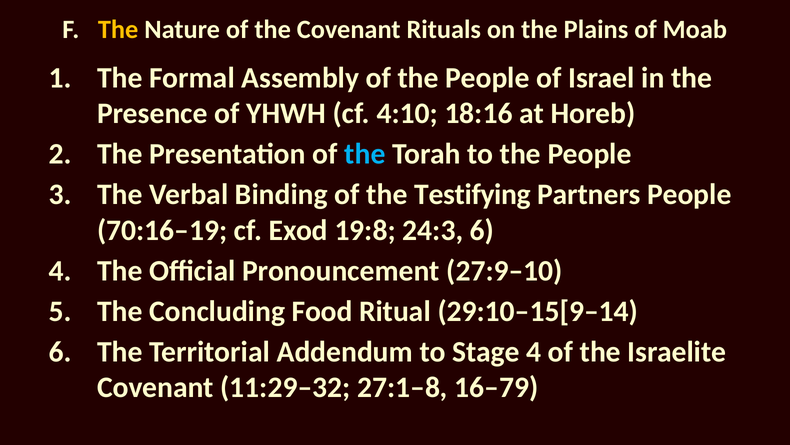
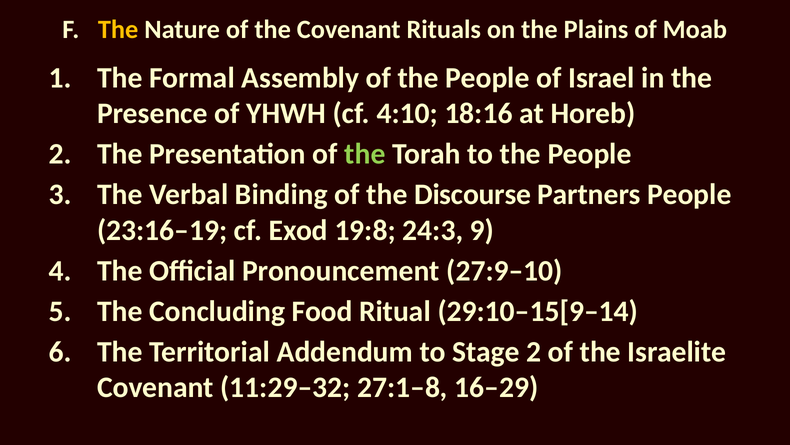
the at (365, 154) colour: light blue -> light green
Testifying: Testifying -> Discourse
70:16–19: 70:16–19 -> 23:16–19
24:3 6: 6 -> 9
Stage 4: 4 -> 2
16–79: 16–79 -> 16–29
